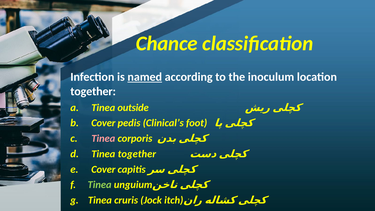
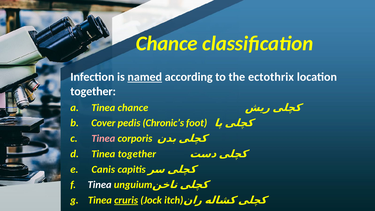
inoculum: inoculum -> ectothrix
Tinea outside: outside -> chance
Clinical’s: Clinical’s -> Chronic’s
Cover at (103, 169): Cover -> Canis
Tinea at (100, 185) colour: light green -> white
cruris underline: none -> present
